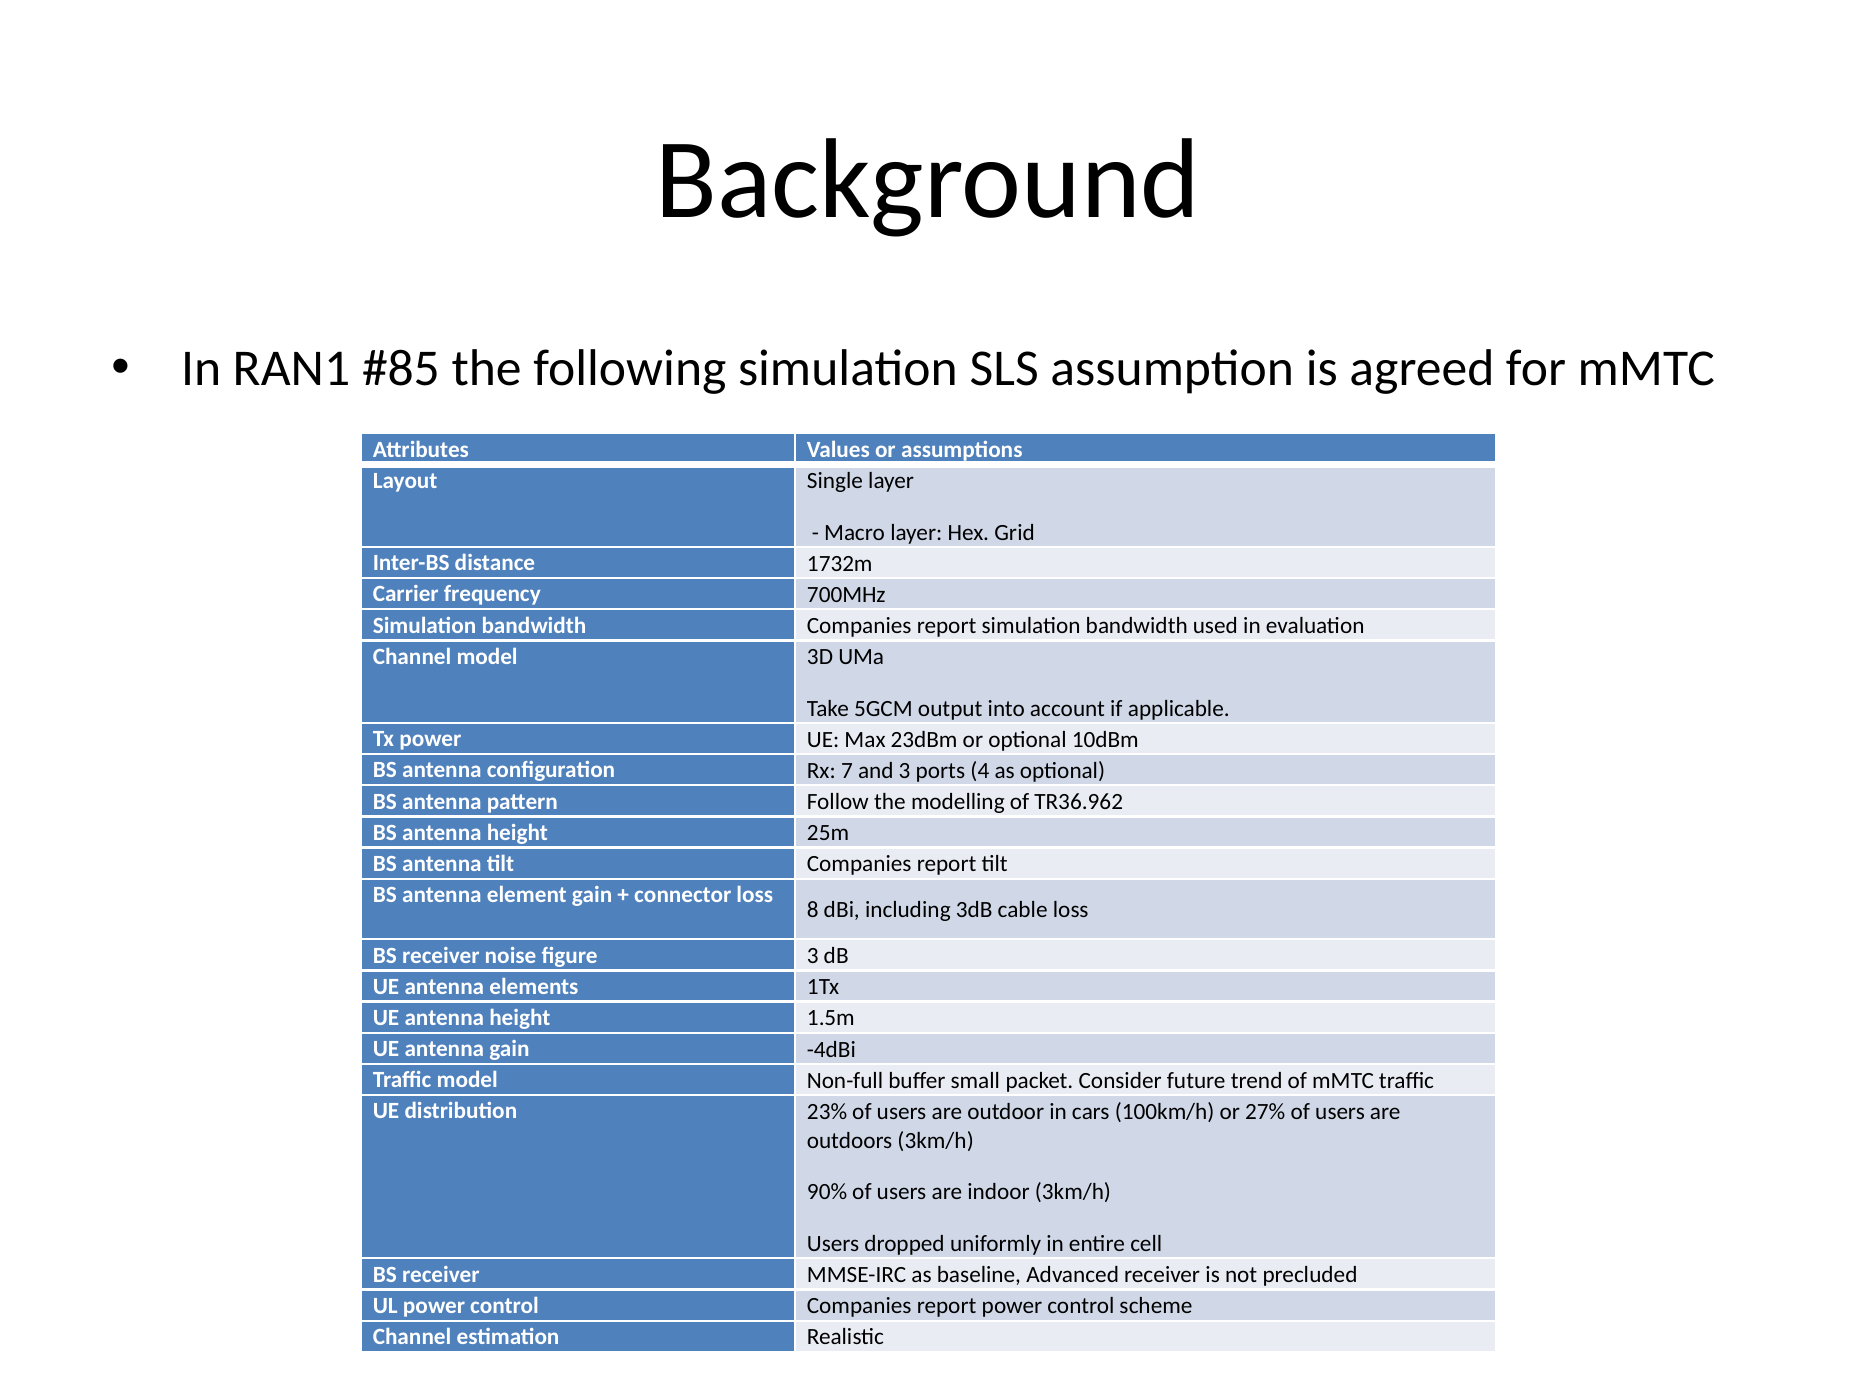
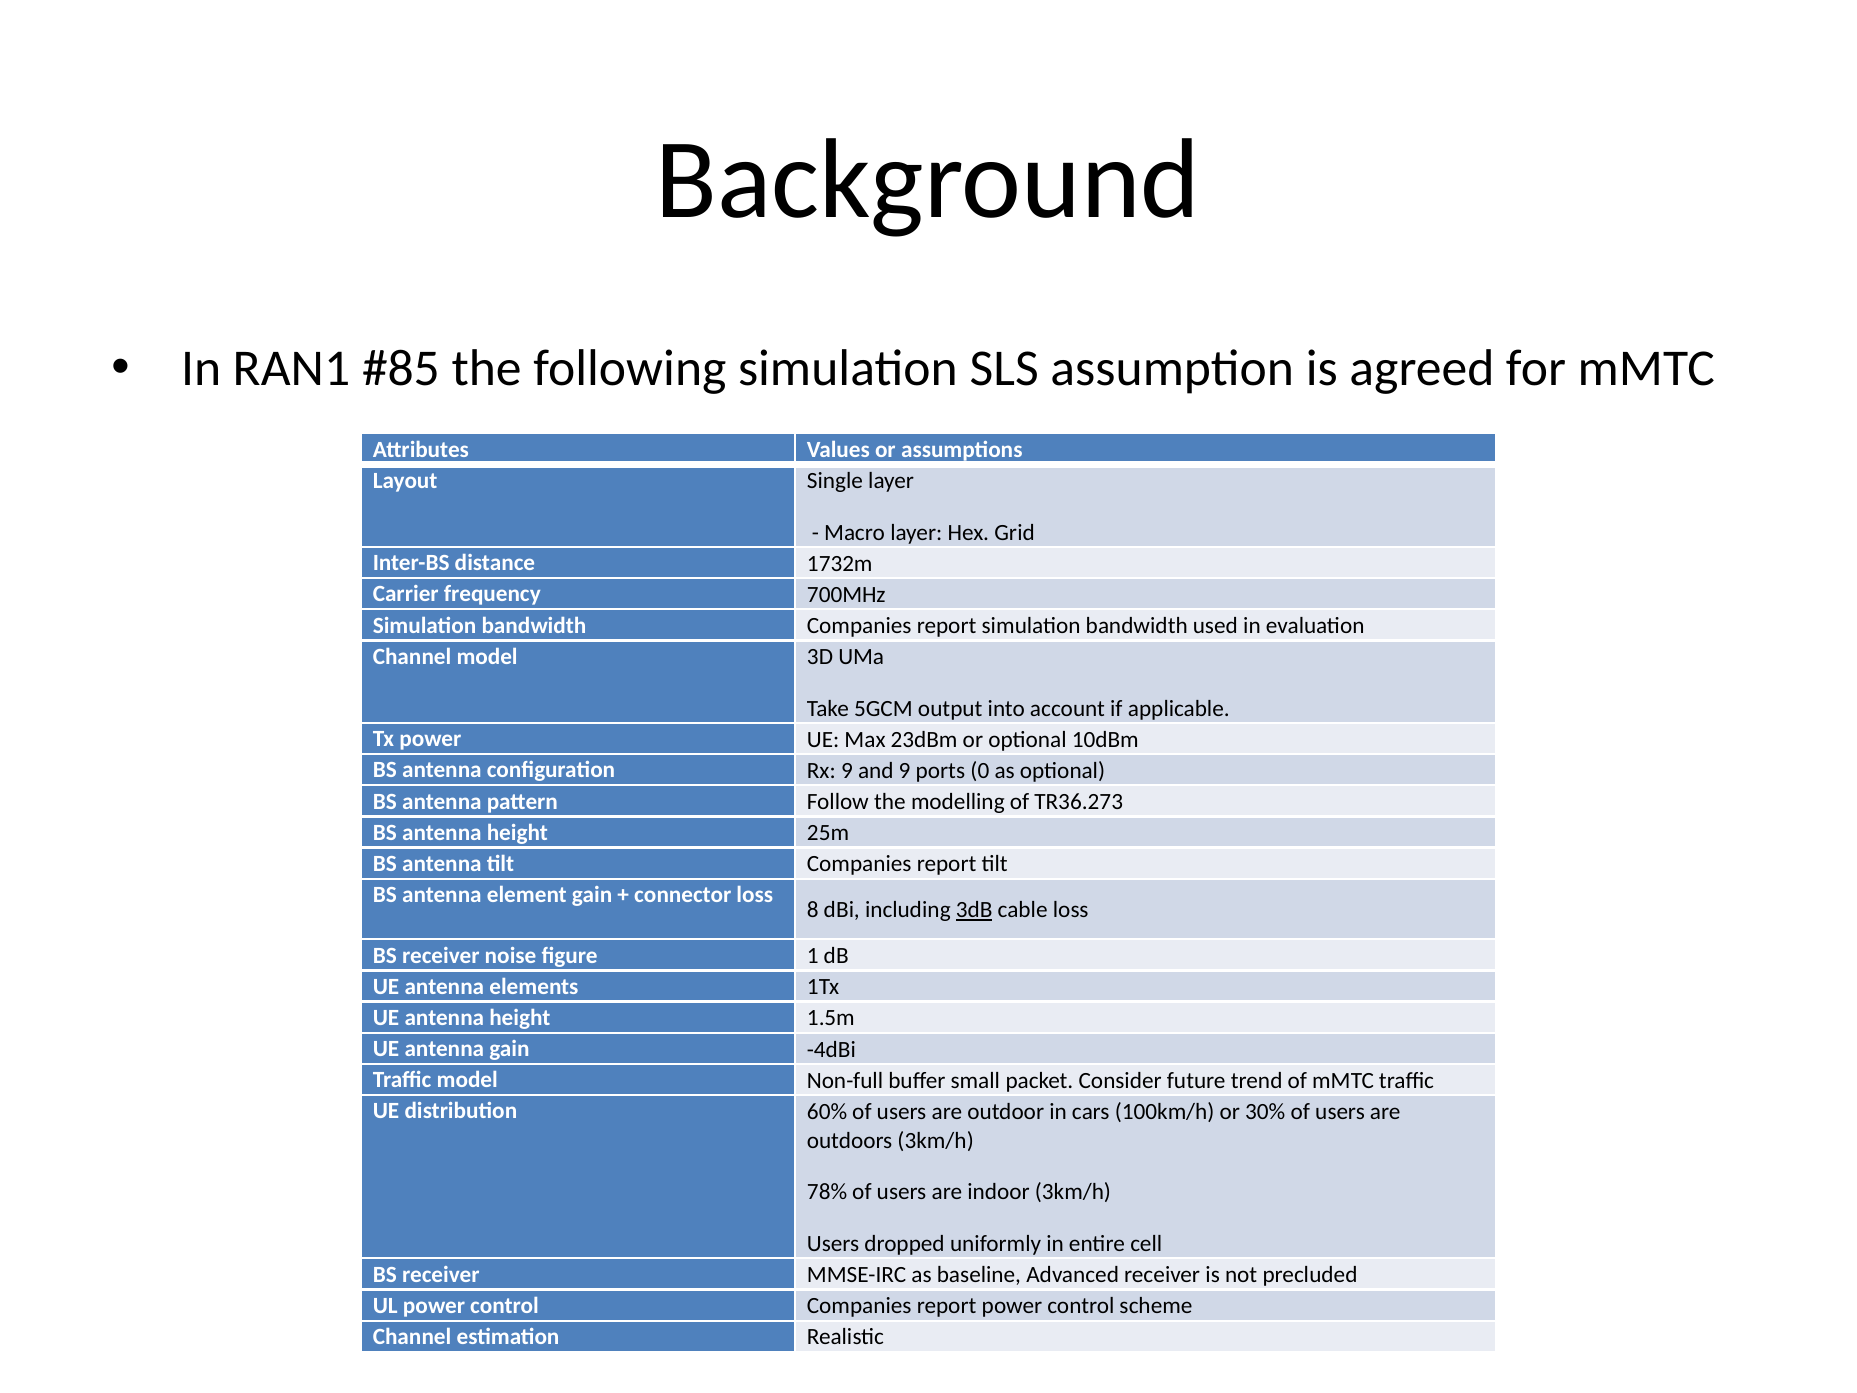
Rx 7: 7 -> 9
and 3: 3 -> 9
4: 4 -> 0
TR36.962: TR36.962 -> TR36.273
3dB underline: none -> present
figure 3: 3 -> 1
23%: 23% -> 60%
27%: 27% -> 30%
90%: 90% -> 78%
